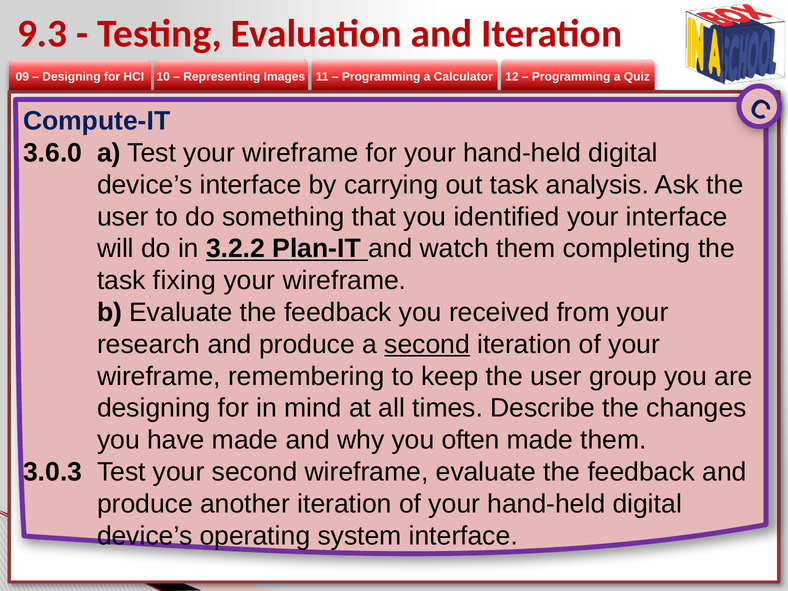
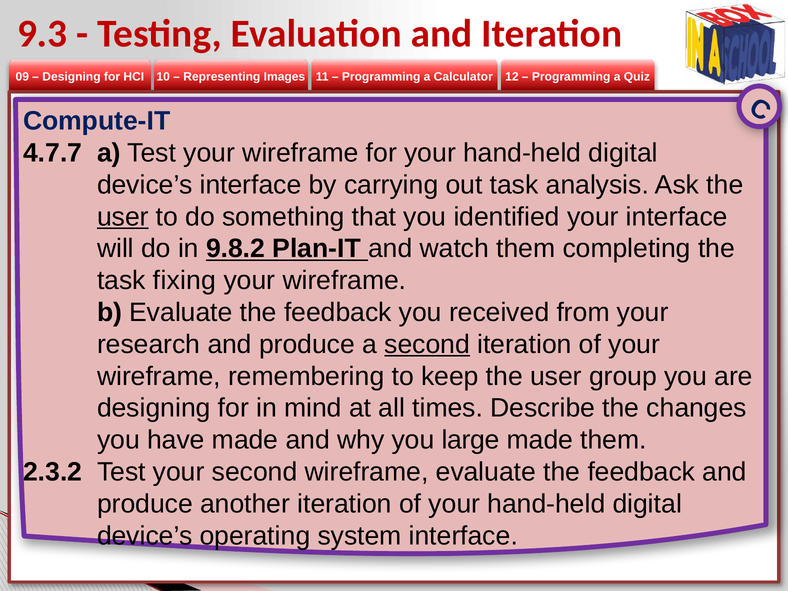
3.6.0: 3.6.0 -> 4.7.7
user at (123, 217) underline: none -> present
3.2.2: 3.2.2 -> 9.8.2
often: often -> large
3.0.3: 3.0.3 -> 2.3.2
